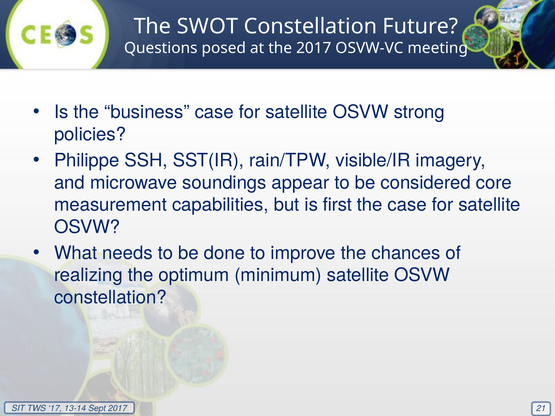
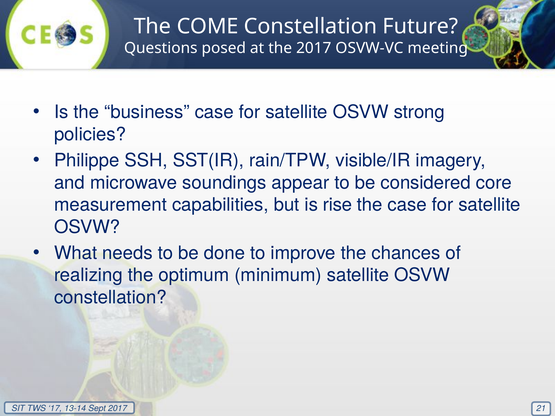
SWOT: SWOT -> COME
first: first -> rise
